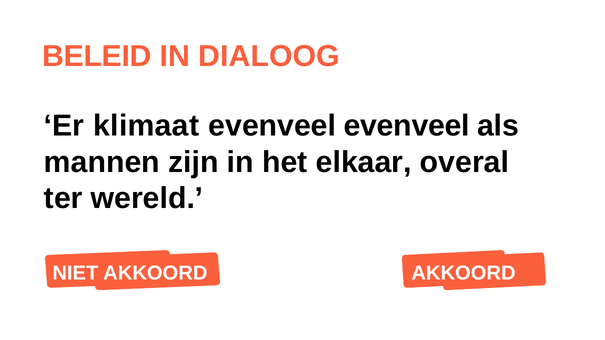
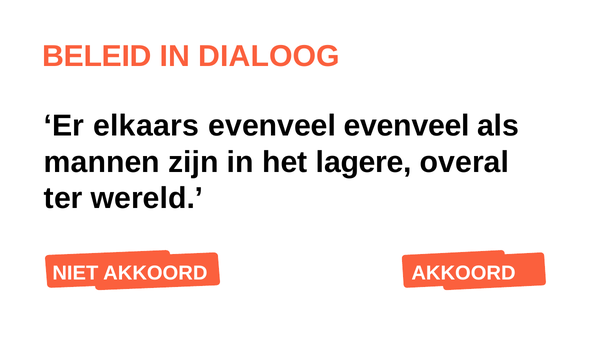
klimaat: klimaat -> elkaars
elkaar: elkaar -> lagere
